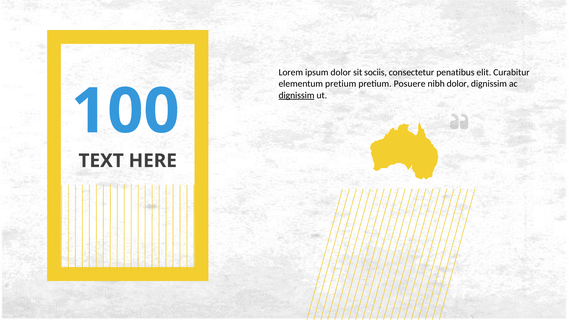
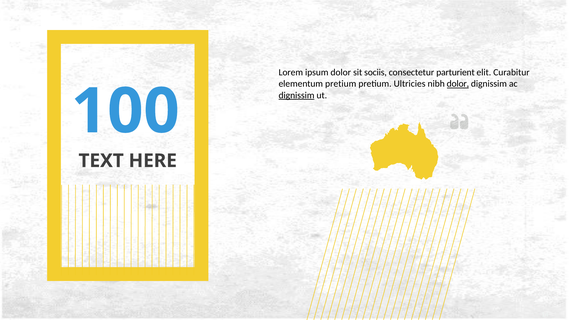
penatibus: penatibus -> parturient
Posuere: Posuere -> Ultricies
dolor at (458, 84) underline: none -> present
